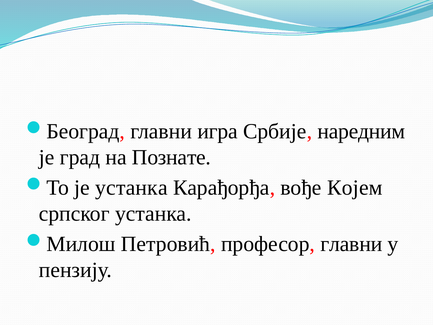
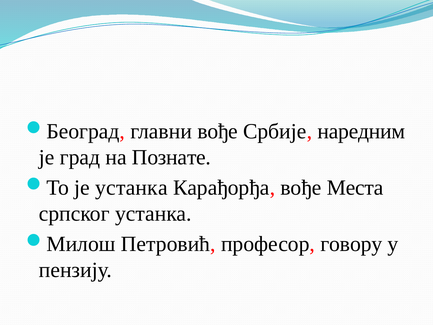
главни игра: игра -> вође
Којем: Којем -> Места
професор главни: главни -> говору
